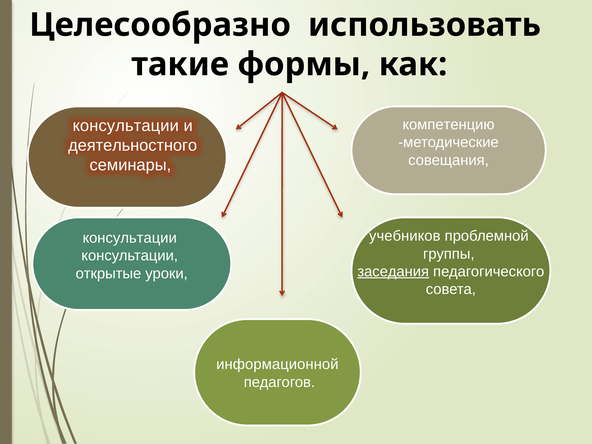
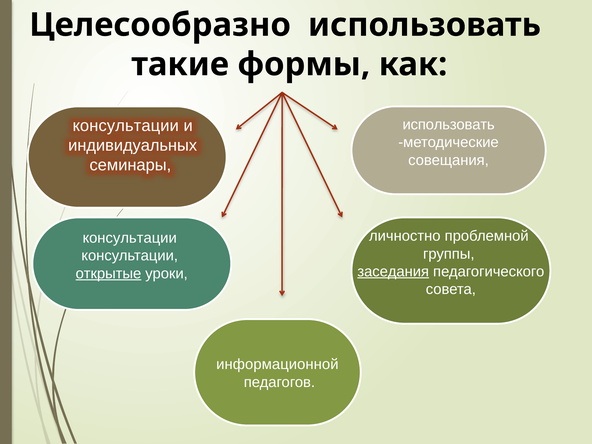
компетенцию at (449, 125): компетенцию -> использовать
деятельностного: деятельностного -> индивидуальных
учебников: учебников -> личностно
открытые underline: none -> present
